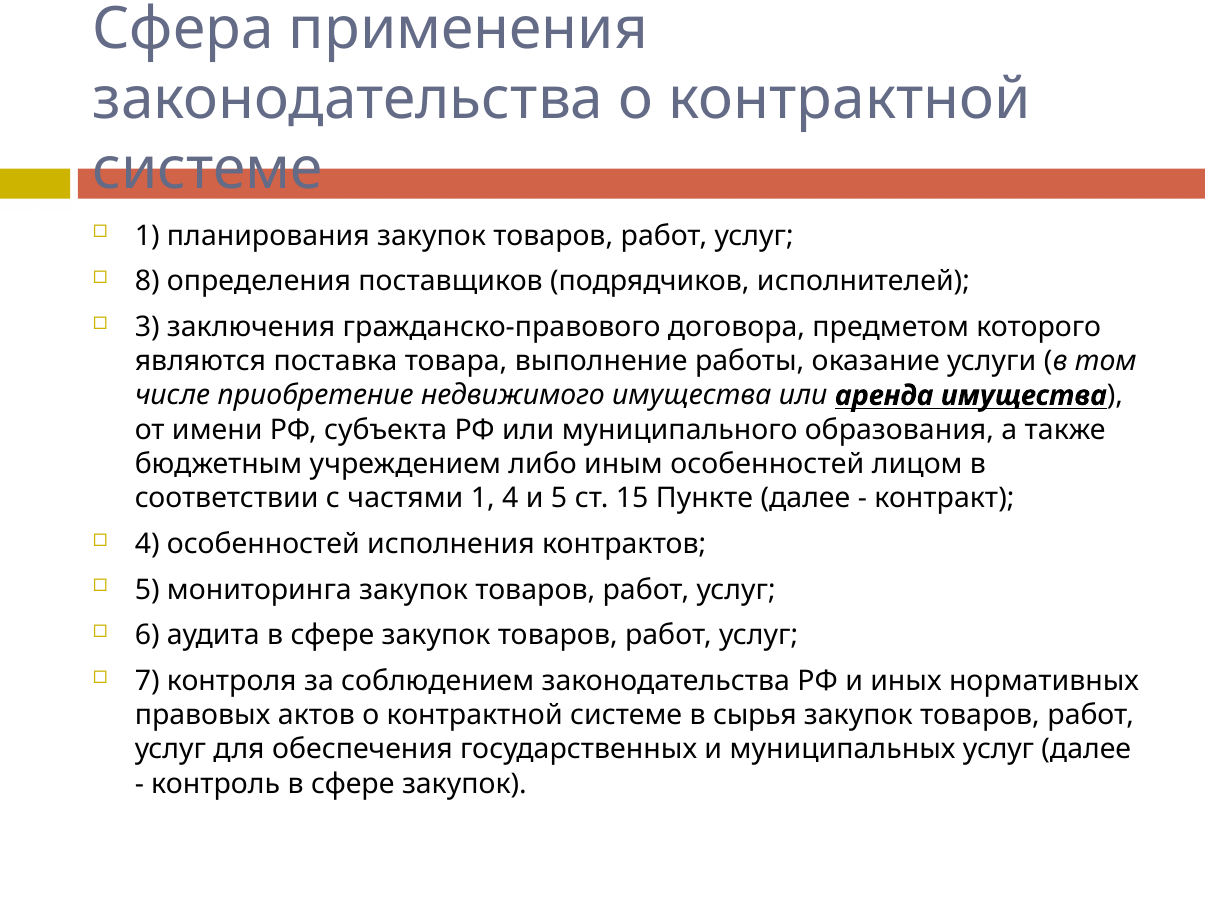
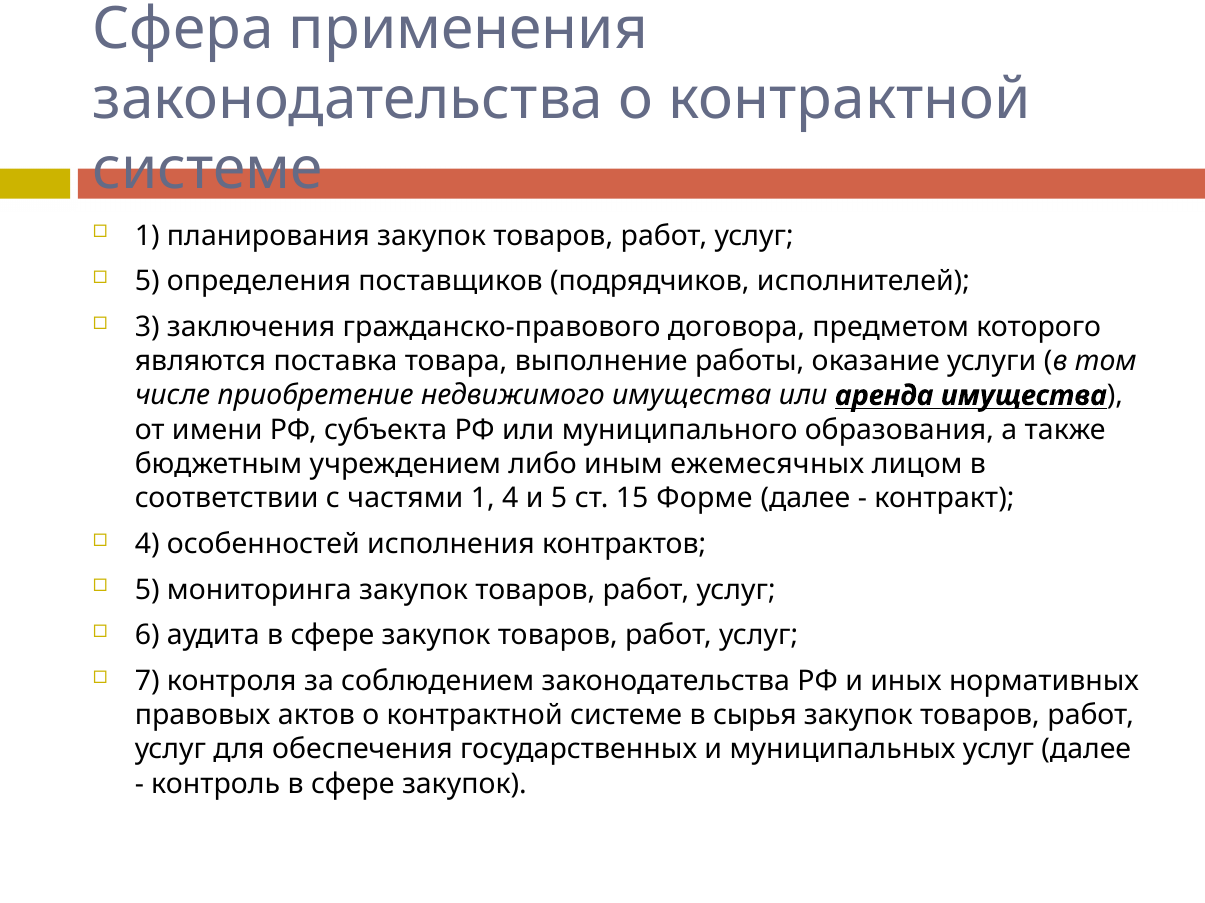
8 at (147, 282): 8 -> 5
иным особенностей: особенностей -> ежемесячных
Пункте: Пункте -> Форме
